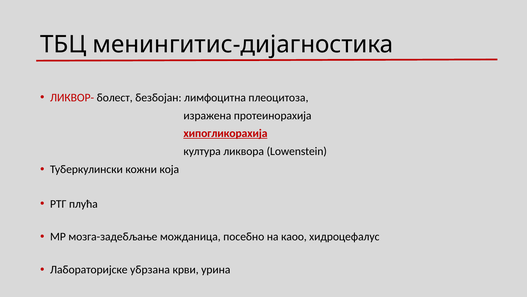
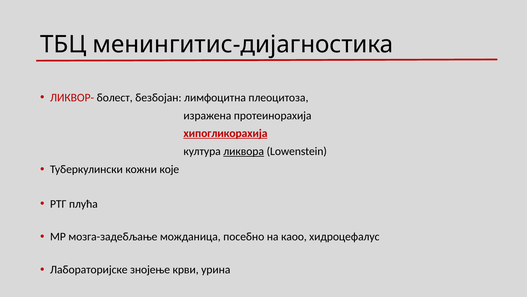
ликвора underline: none -> present
која: која -> које
убрзана: убрзана -> знојење
